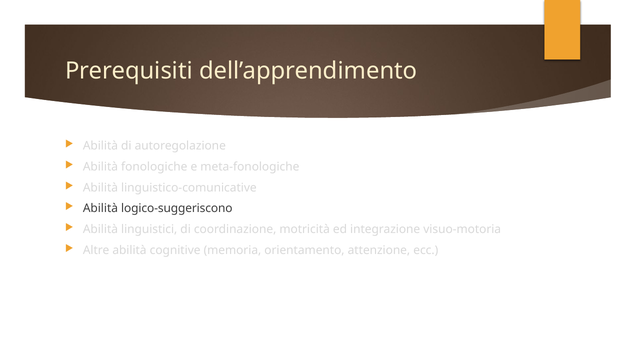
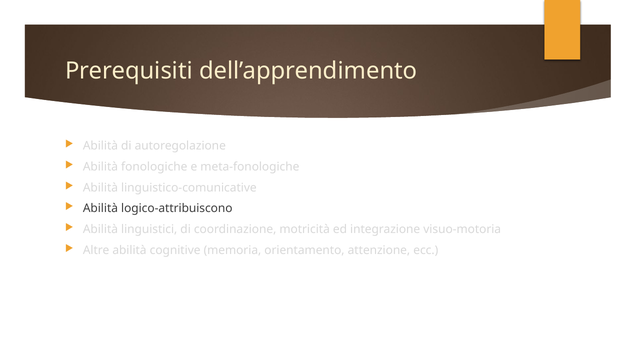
logico-suggeriscono: logico-suggeriscono -> logico-attribuiscono
